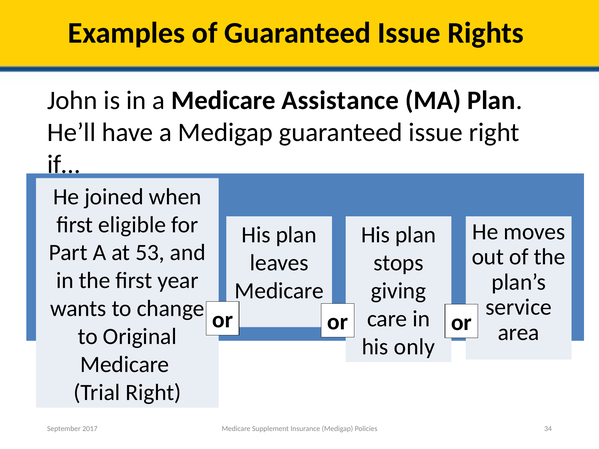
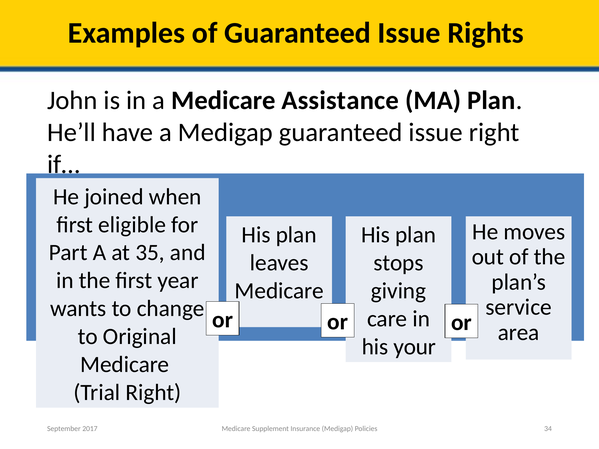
53: 53 -> 35
only: only -> your
